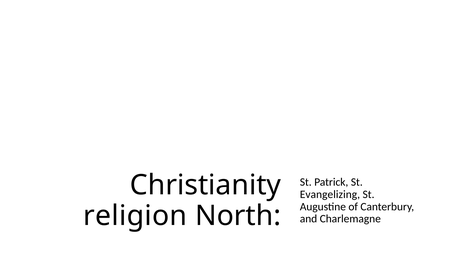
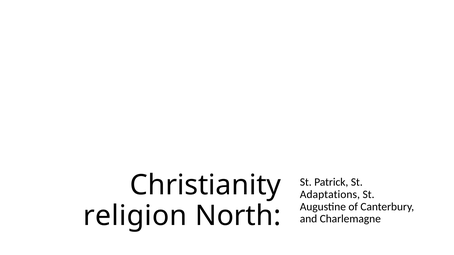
Evangelizing: Evangelizing -> Adaptations
